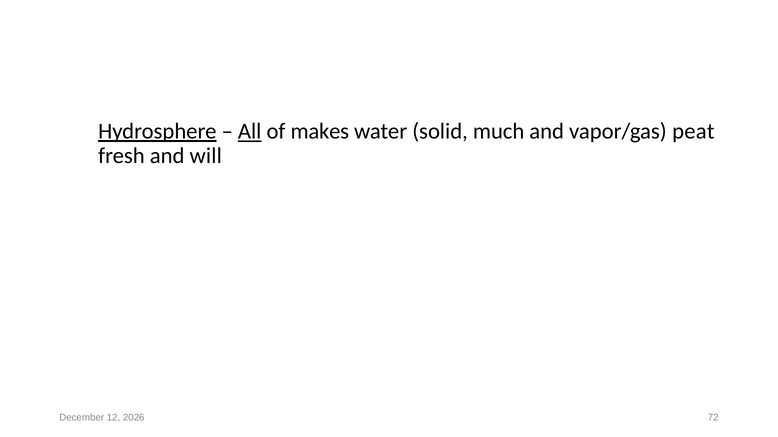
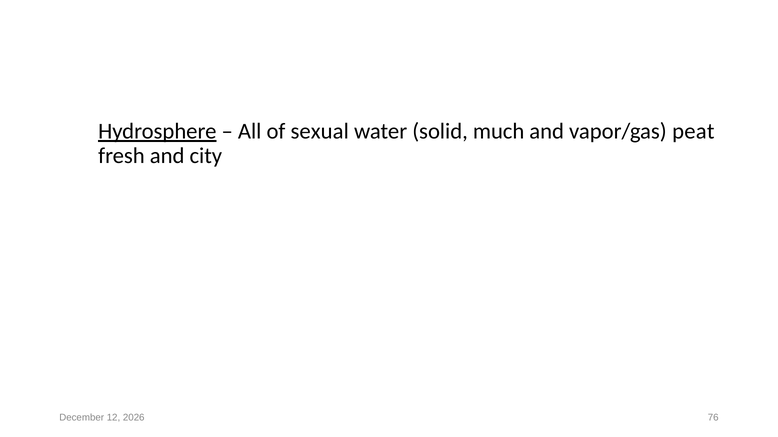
All underline: present -> none
makes: makes -> sexual
will: will -> city
72: 72 -> 76
